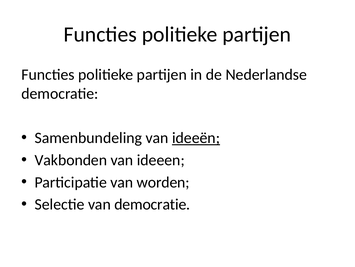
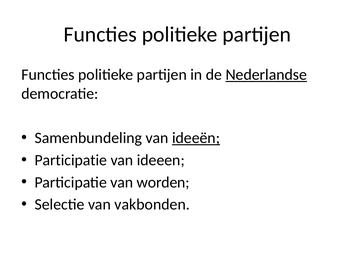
Nederlandse underline: none -> present
Vakbonden at (71, 160): Vakbonden -> Participatie
van democratie: democratie -> vakbonden
